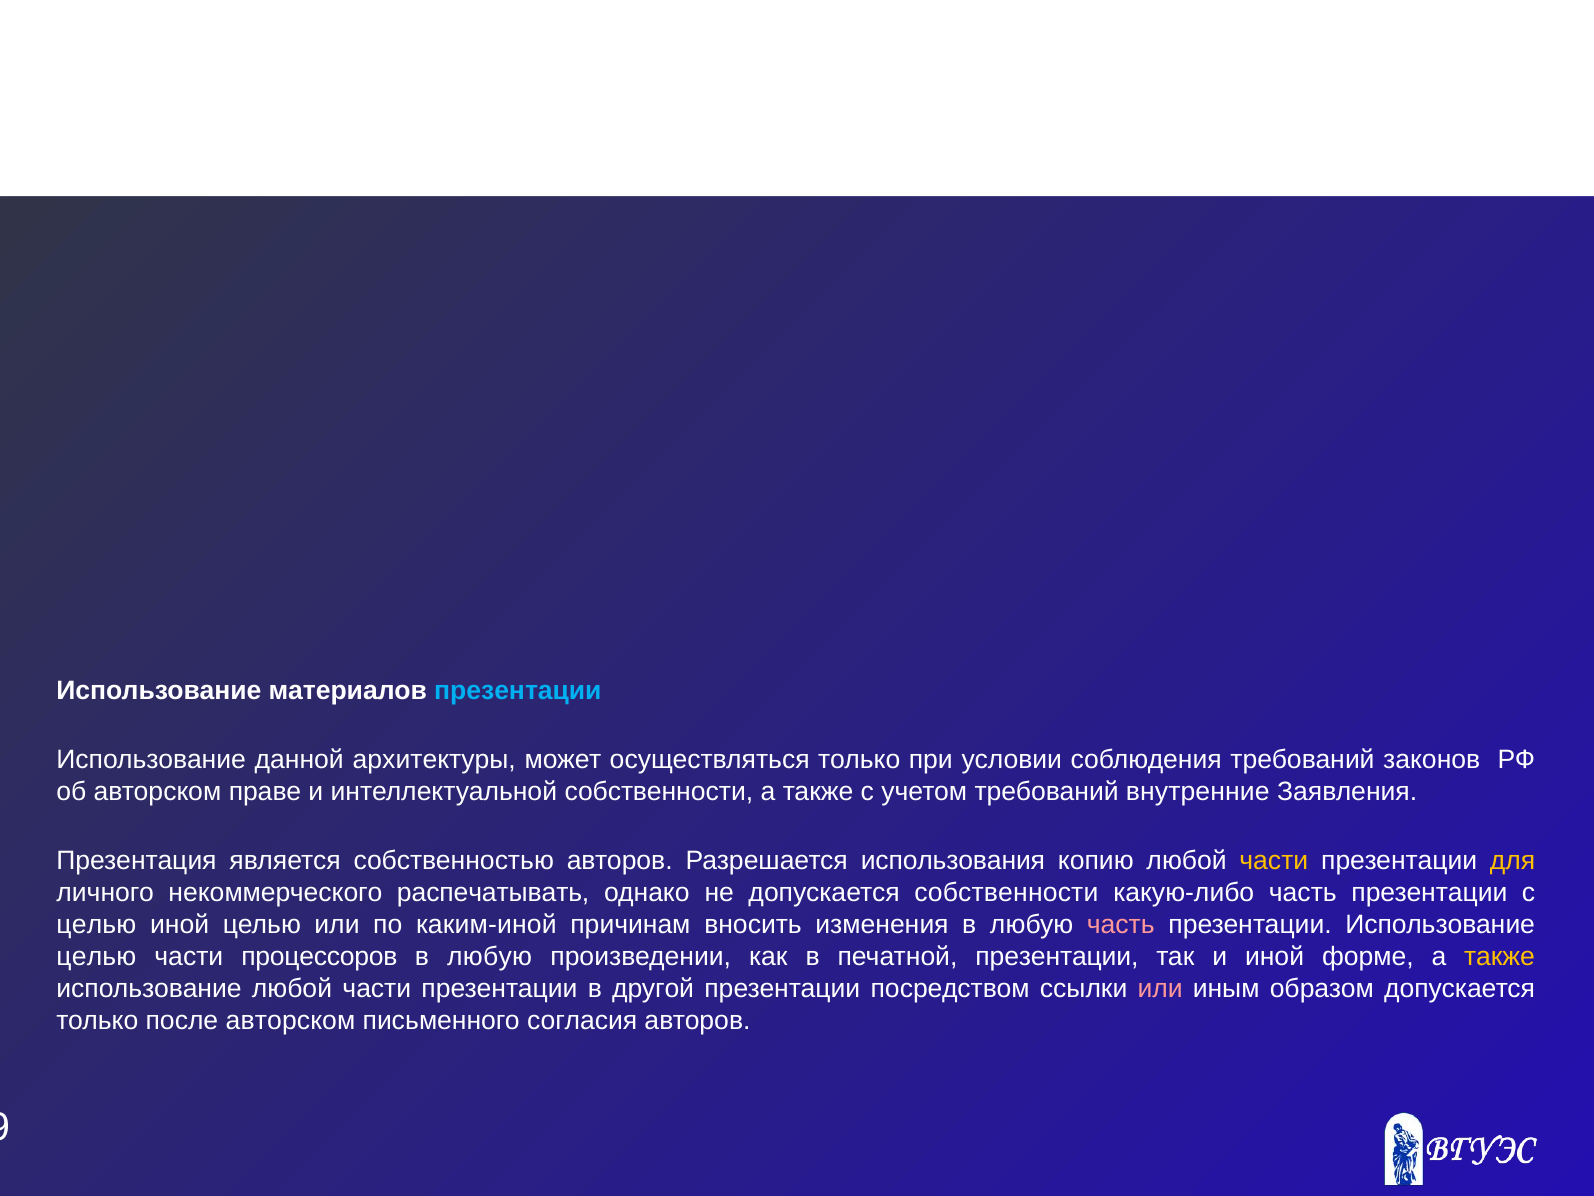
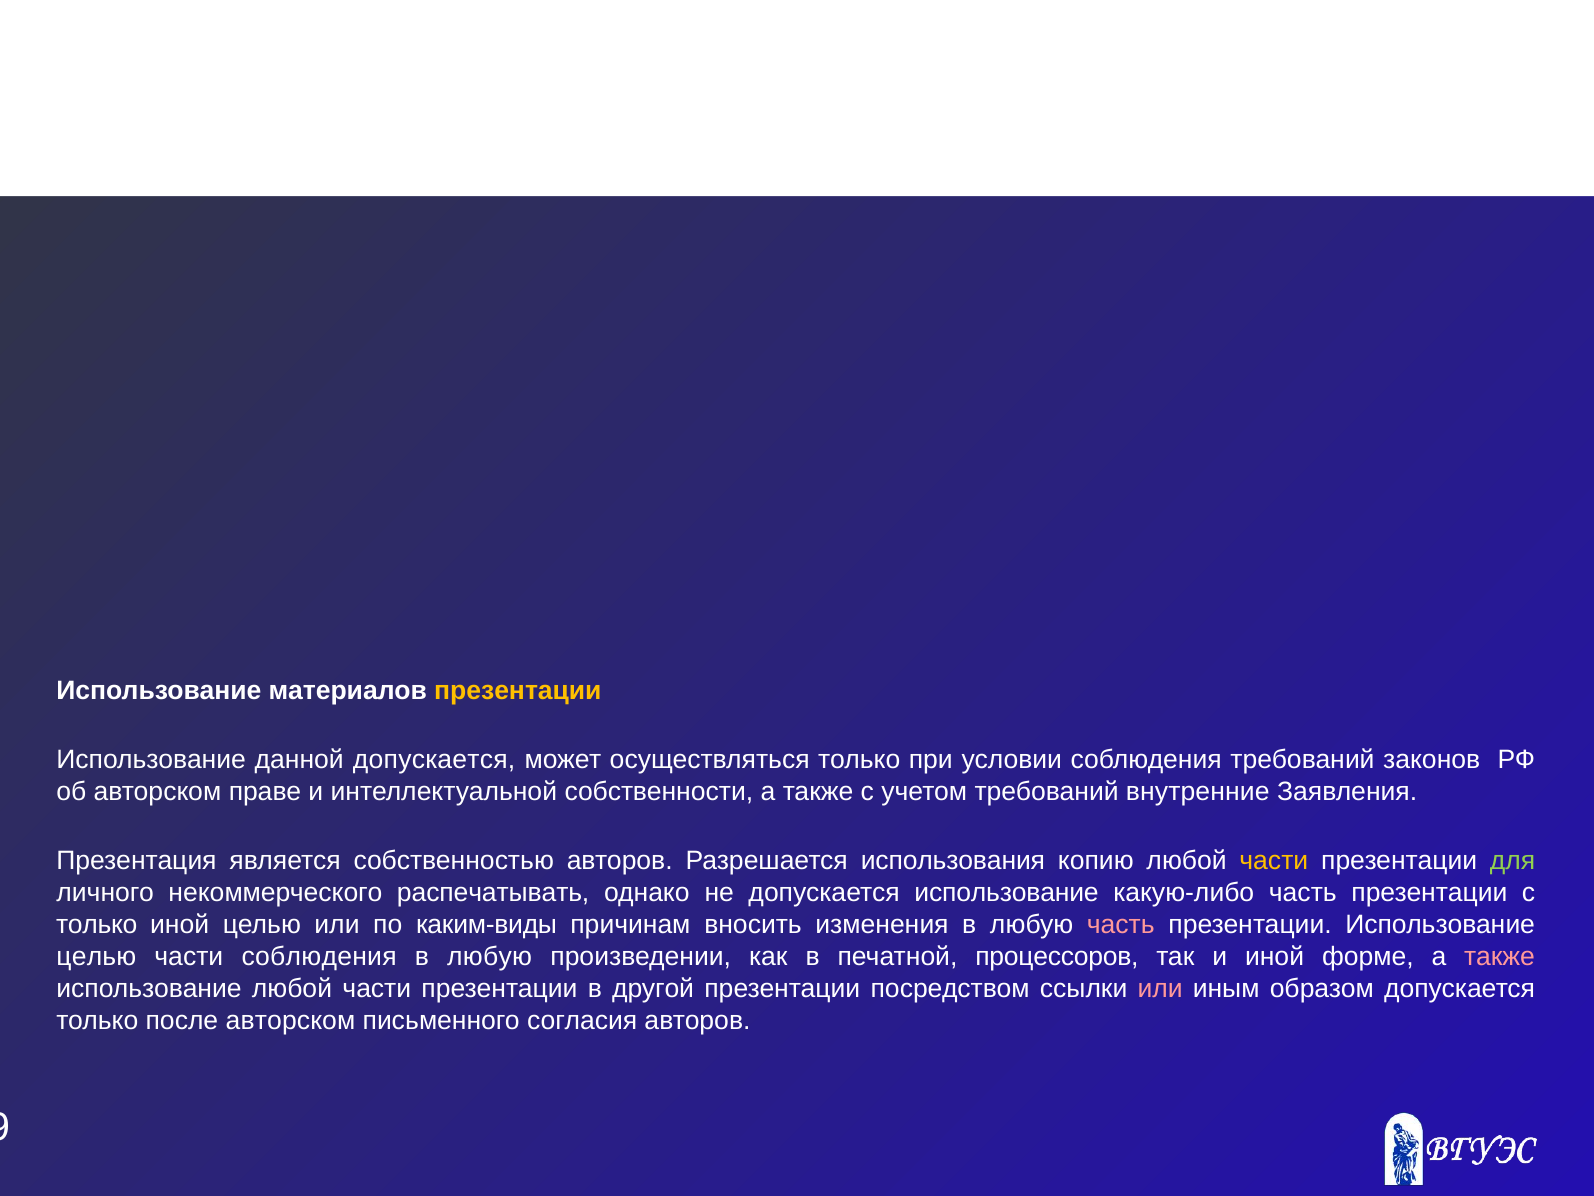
презентации at (518, 691) colour: light blue -> yellow
данной архитектуры: архитектуры -> допускается
для colour: yellow -> light green
допускается собственности: собственности -> использование
целью at (96, 924): целью -> только
каким-иной: каким-иной -> каким-виды
части процессоров: процессоров -> соблюдения
печатной презентации: презентации -> процессоров
также at (1500, 956) colour: yellow -> pink
